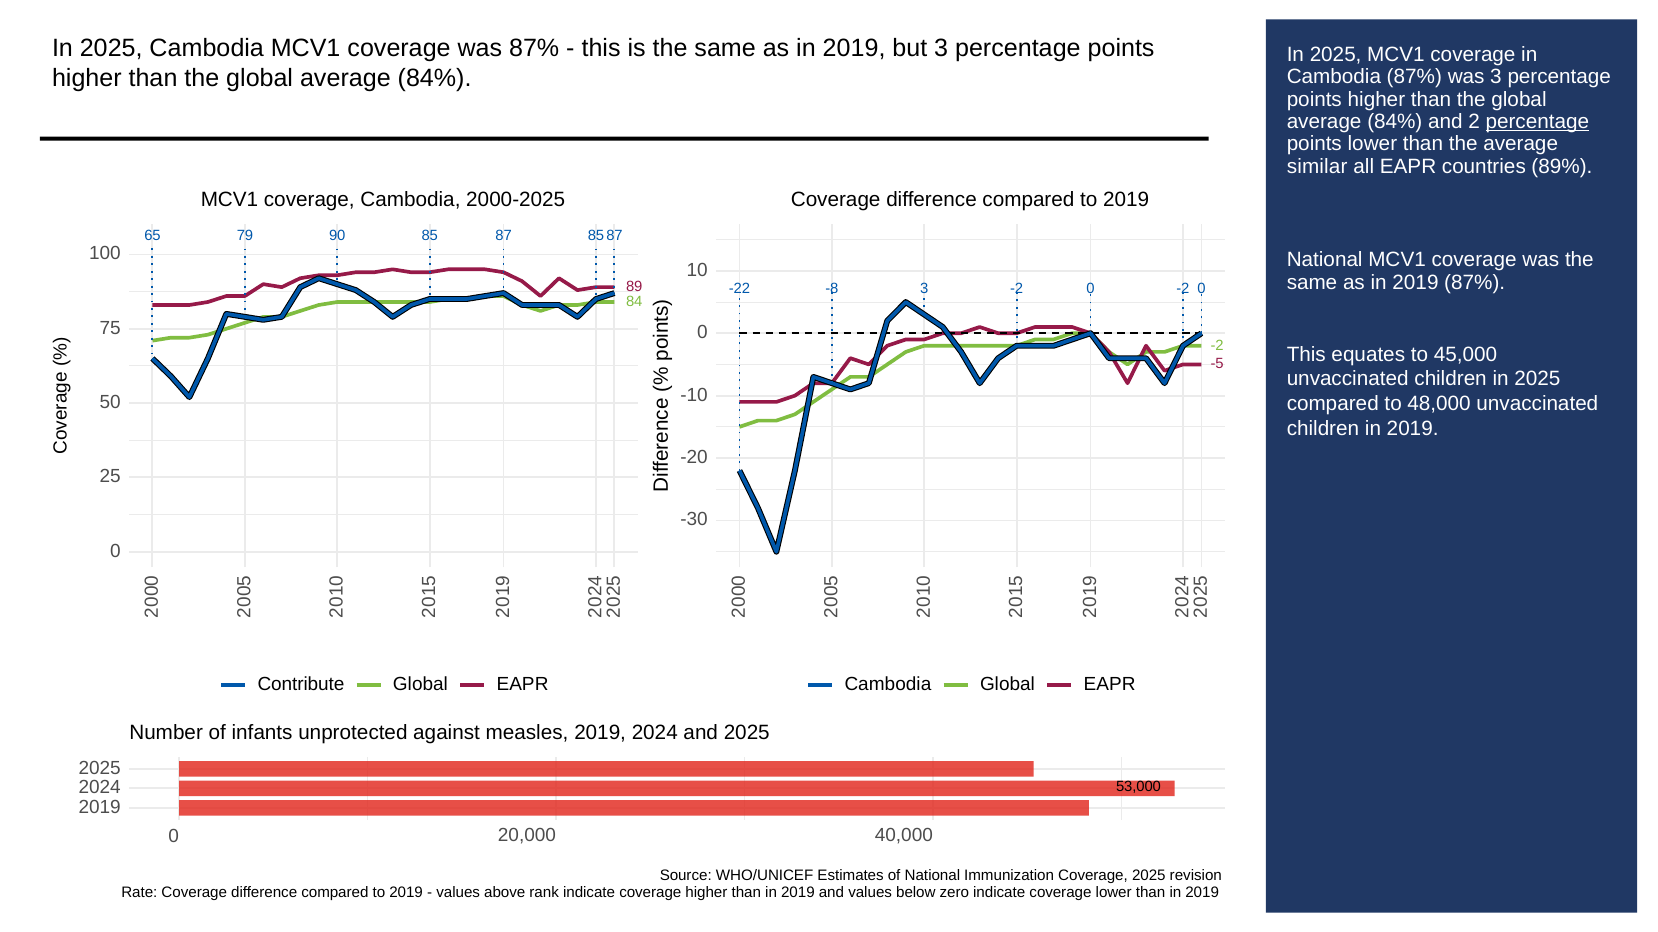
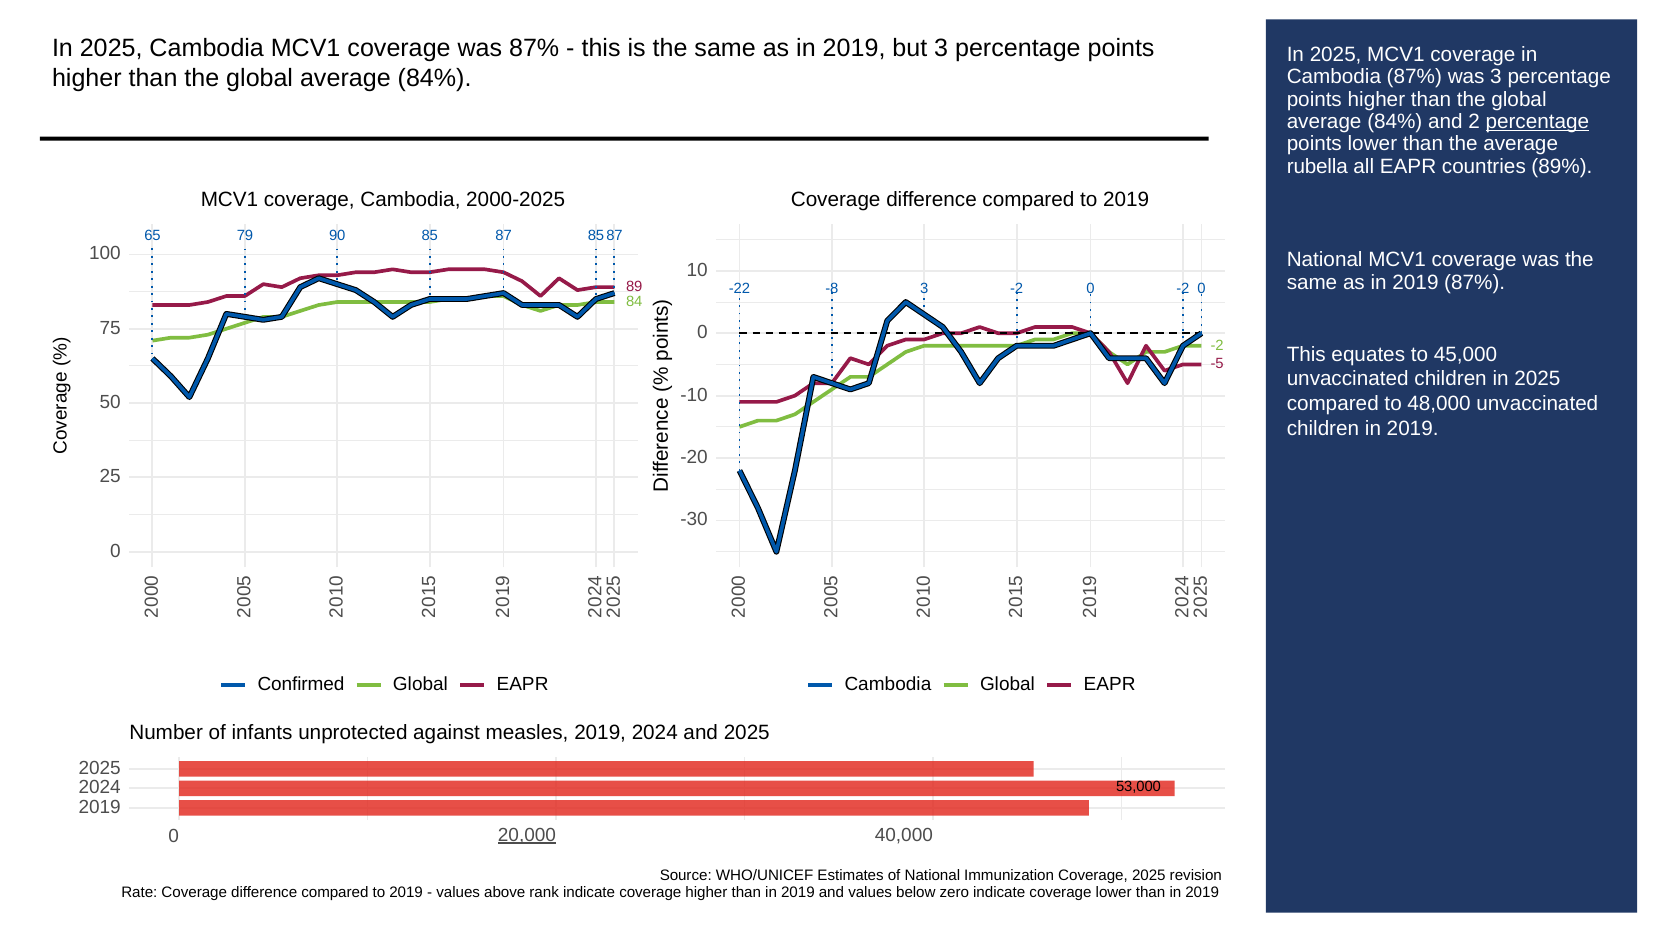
similar: similar -> rubella
Contribute: Contribute -> Confirmed
20,000 underline: none -> present
